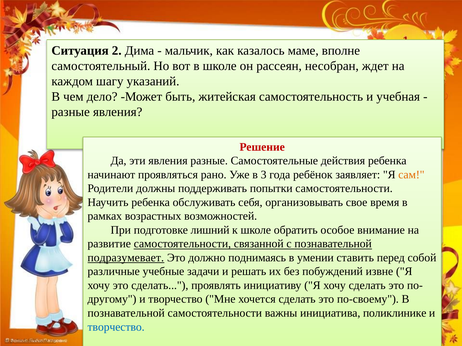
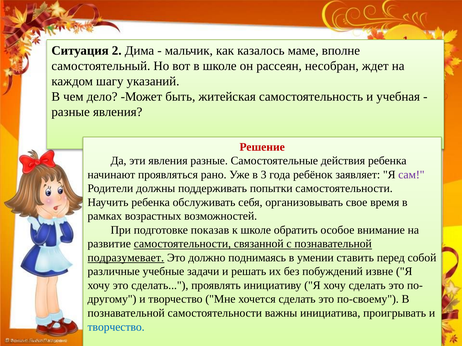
сам colour: orange -> purple
лишний: лишний -> показав
поликлинике: поликлинике -> проигрывать
